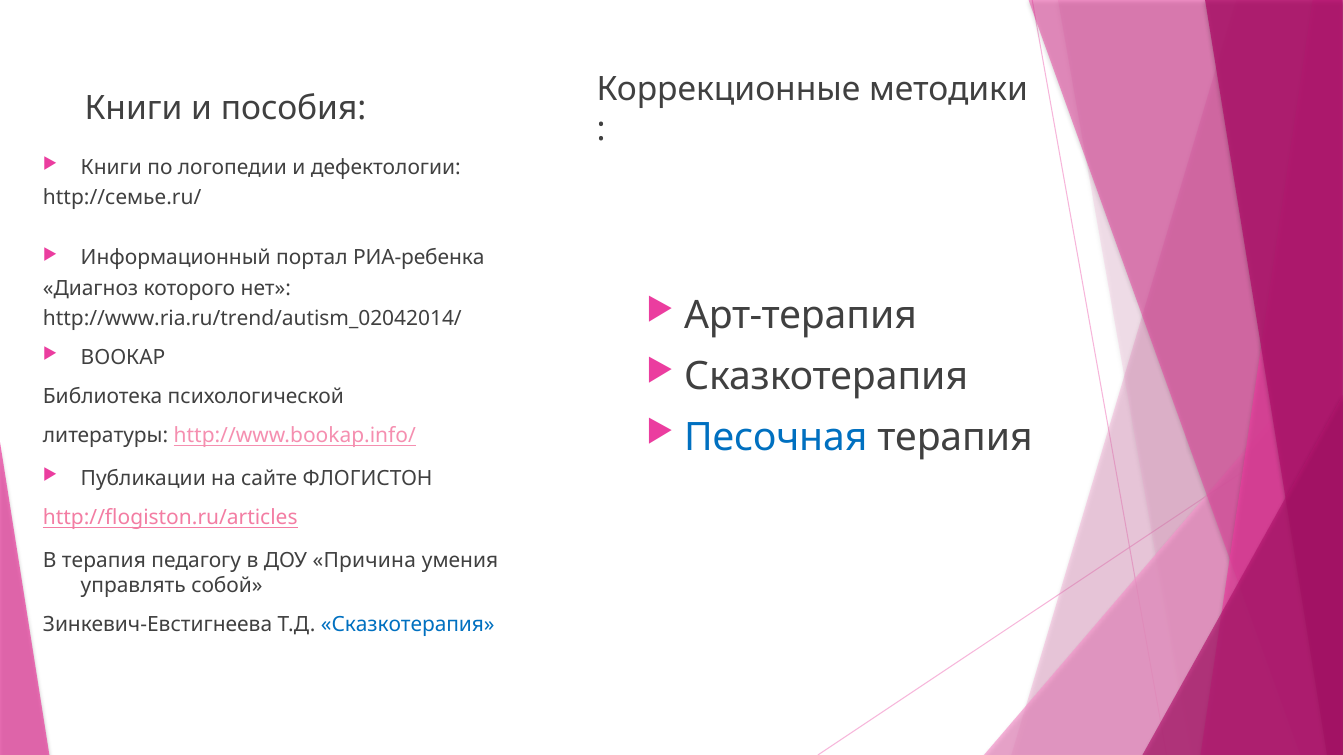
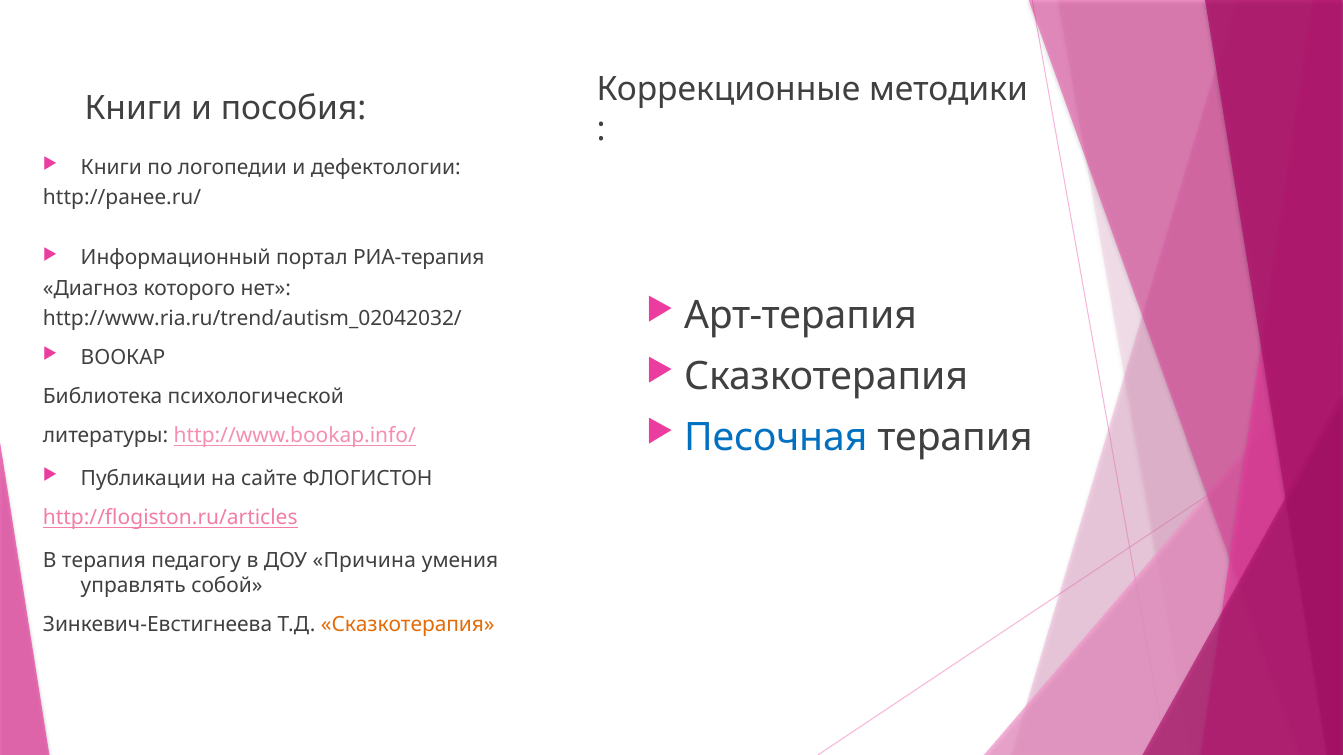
http://семье.ru/: http://семье.ru/ -> http://ранее.ru/
РИА-ребенка: РИА-ребенка -> РИА-терапия
http://www.ria.ru/trend/autism_02042014/: http://www.ria.ru/trend/autism_02042014/ -> http://www.ria.ru/trend/autism_02042032/
Сказкотерапия at (408, 625) colour: blue -> orange
